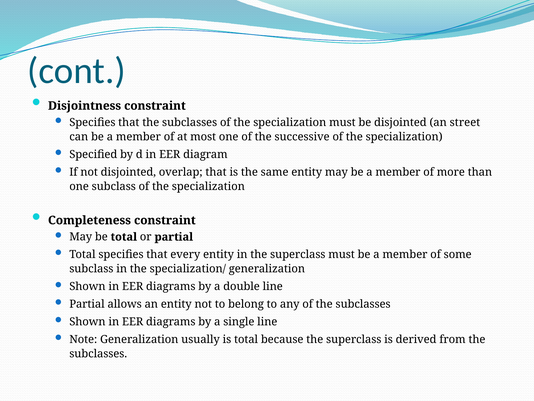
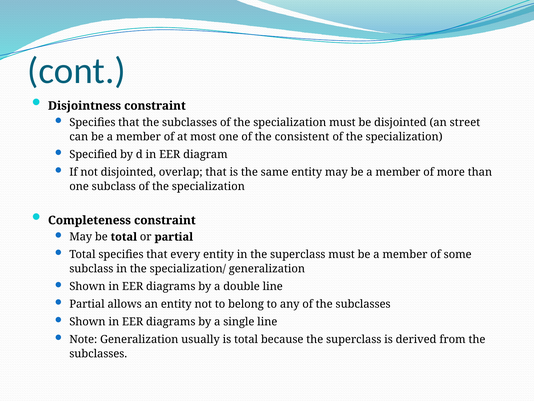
successive: successive -> consistent
